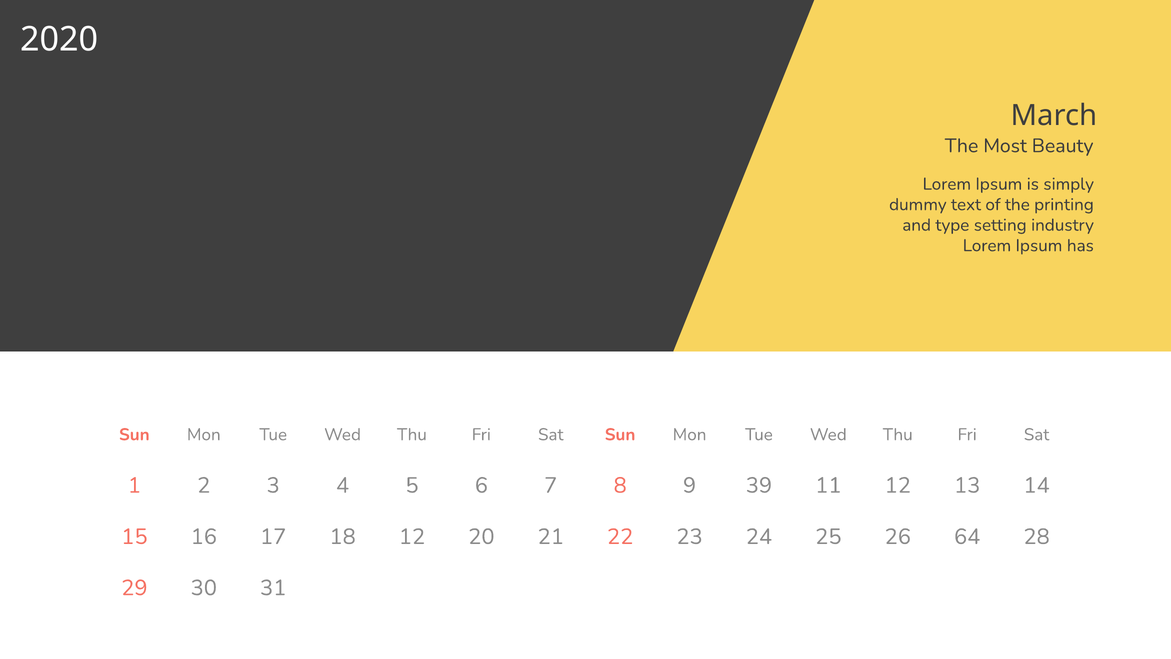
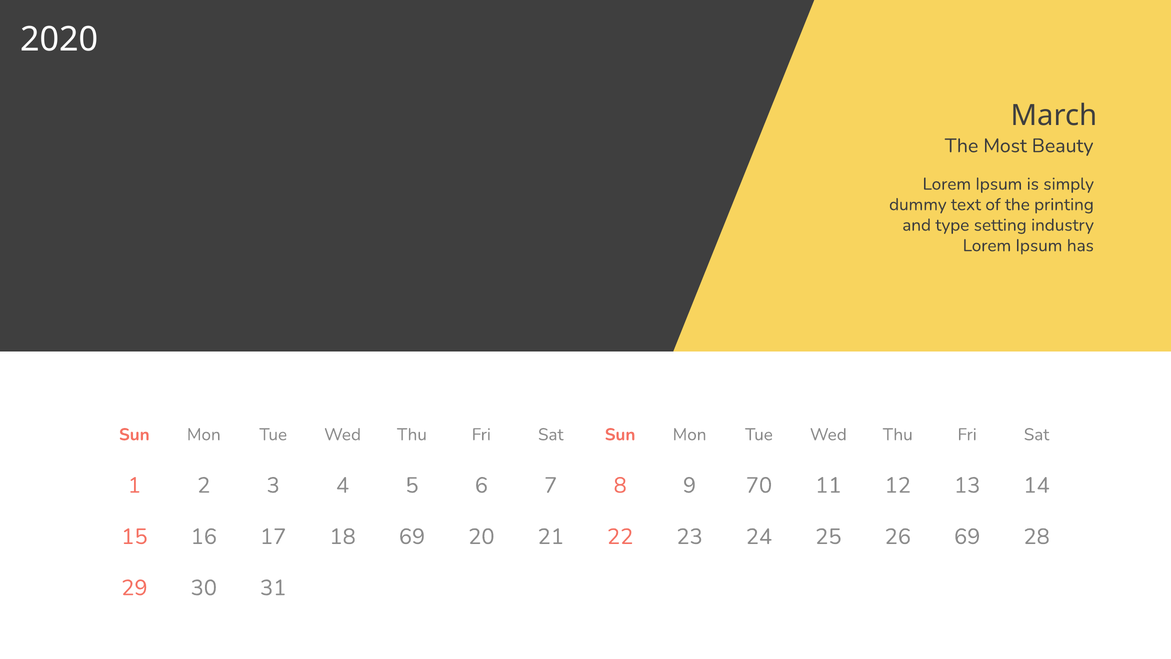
39: 39 -> 70
18 12: 12 -> 69
26 64: 64 -> 69
